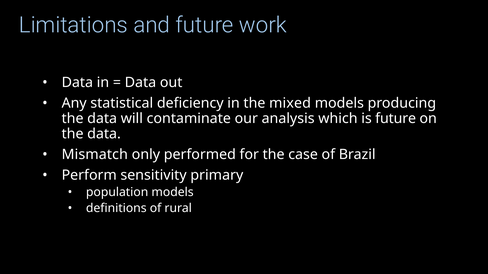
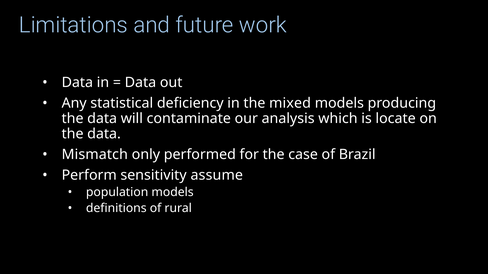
is future: future -> locate
primary: primary -> assume
